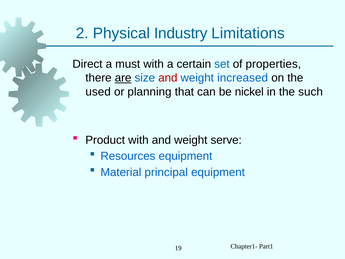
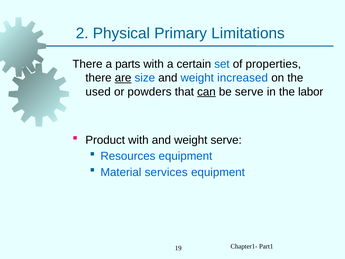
Industry: Industry -> Primary
Direct at (87, 64): Direct -> There
must: must -> parts
and at (168, 78) colour: red -> black
planning: planning -> powders
can underline: none -> present
be nickel: nickel -> serve
such: such -> labor
principal: principal -> services
